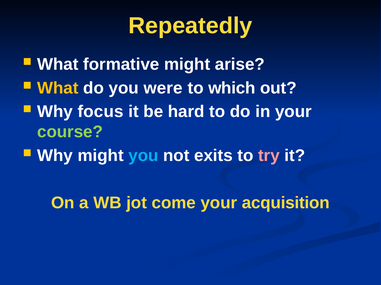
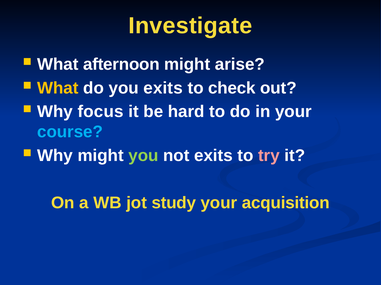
Repeatedly: Repeatedly -> Investigate
formative: formative -> afternoon
you were: were -> exits
which: which -> check
course colour: light green -> light blue
you at (143, 156) colour: light blue -> light green
come: come -> study
